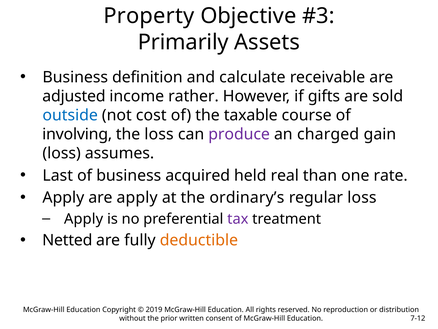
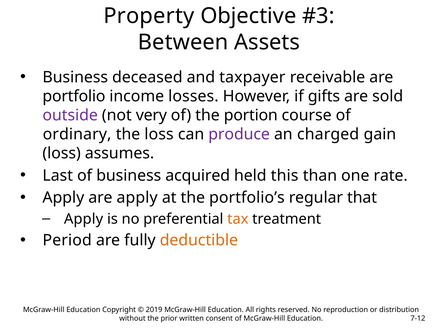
Primarily: Primarily -> Between
definition: definition -> deceased
calculate: calculate -> taxpayer
adjusted: adjusted -> portfolio
rather: rather -> losses
outside colour: blue -> purple
cost: cost -> very
taxable: taxable -> portion
involving: involving -> ordinary
real: real -> this
ordinary’s: ordinary’s -> portfolio’s
regular loss: loss -> that
tax colour: purple -> orange
Netted: Netted -> Period
